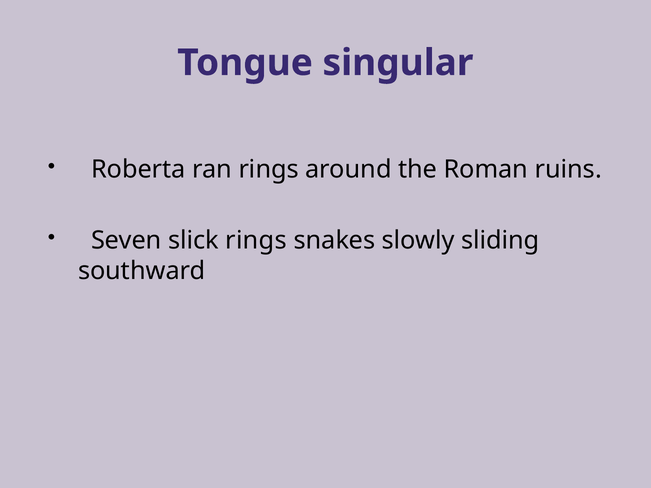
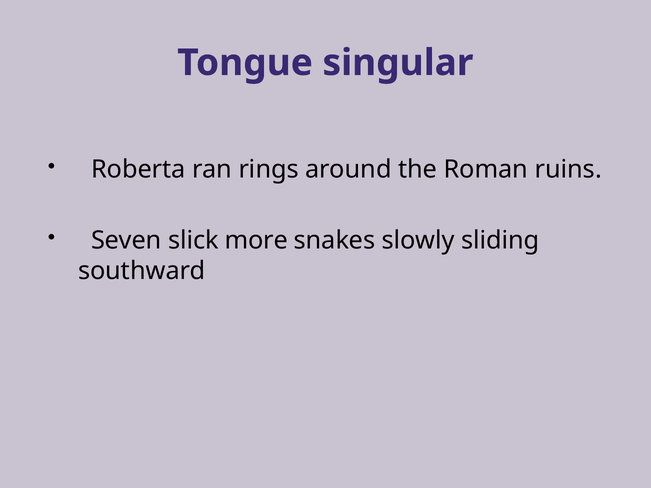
slick rings: rings -> more
